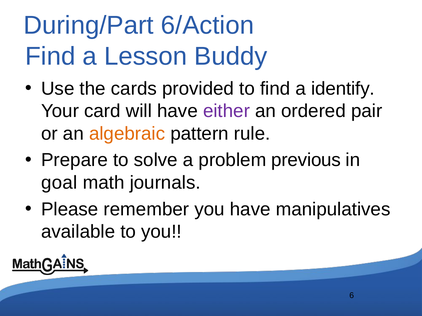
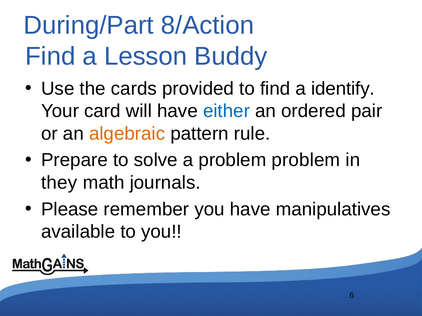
6/Action: 6/Action -> 8/Action
either colour: purple -> blue
problem previous: previous -> problem
goal: goal -> they
